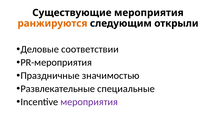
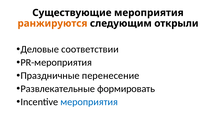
значимостью: значимостью -> перенесение
специальные: специальные -> формировать
мероприятия at (89, 102) colour: purple -> blue
